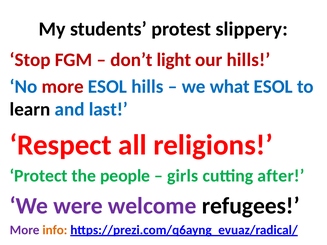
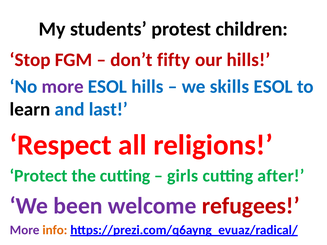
slippery: slippery -> children
light: light -> fifty
more at (63, 87) colour: red -> purple
what: what -> skills
the people: people -> cutting
were: were -> been
refugees colour: black -> red
